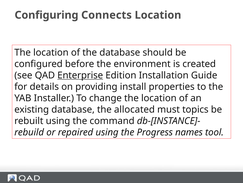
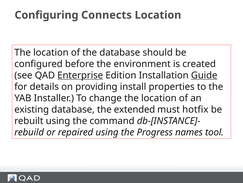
Guide underline: none -> present
allocated: allocated -> extended
topics: topics -> hotfix
